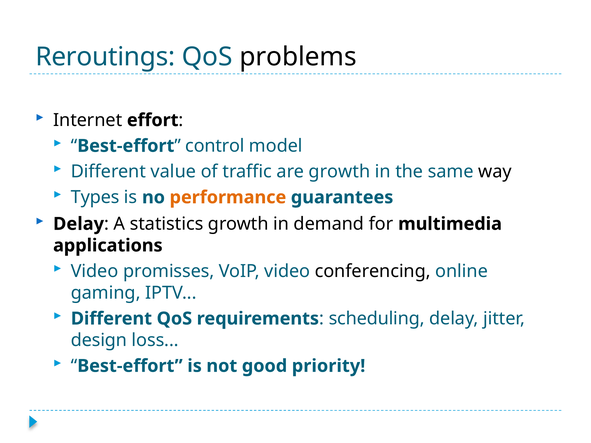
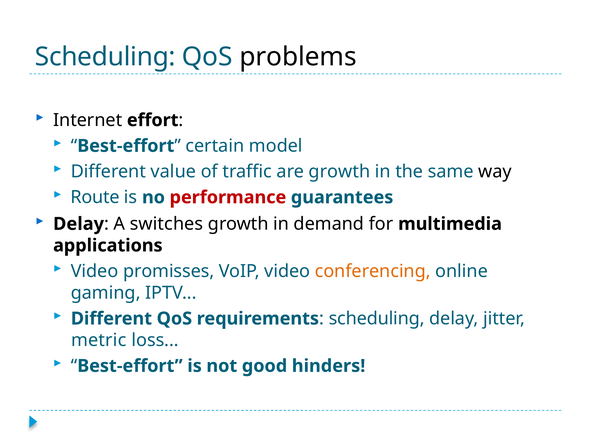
Reroutings at (105, 57): Reroutings -> Scheduling
control: control -> certain
Types: Types -> Route
performance colour: orange -> red
statistics: statistics -> switches
conferencing colour: black -> orange
design: design -> metric
priority: priority -> hinders
